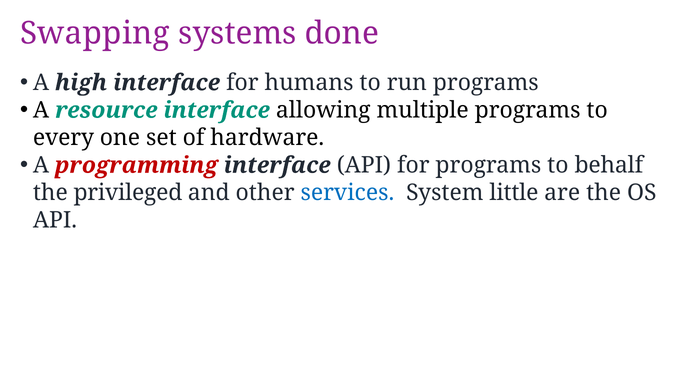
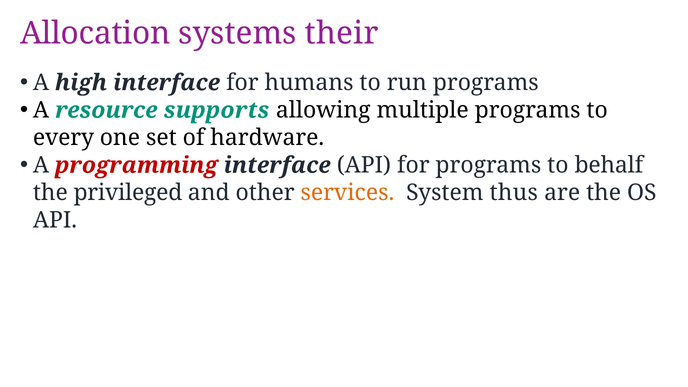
Swapping: Swapping -> Allocation
done: done -> their
resource interface: interface -> supports
services colour: blue -> orange
little: little -> thus
